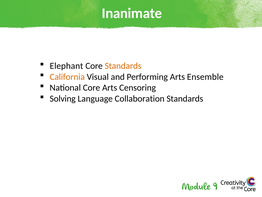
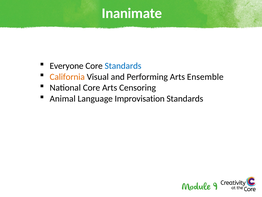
Elephant: Elephant -> Everyone
Standards at (123, 66) colour: orange -> blue
Solving: Solving -> Animal
Collaboration: Collaboration -> Improvisation
